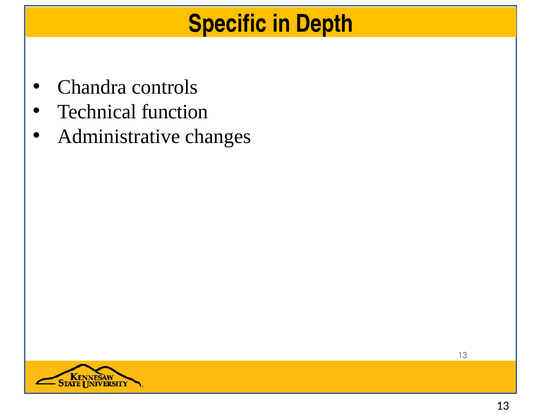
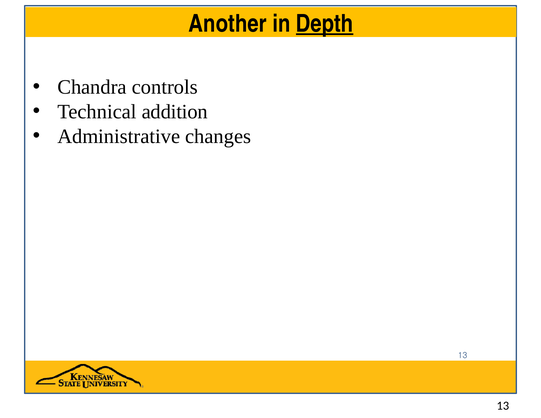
Specific: Specific -> Another
Depth underline: none -> present
function: function -> addition
